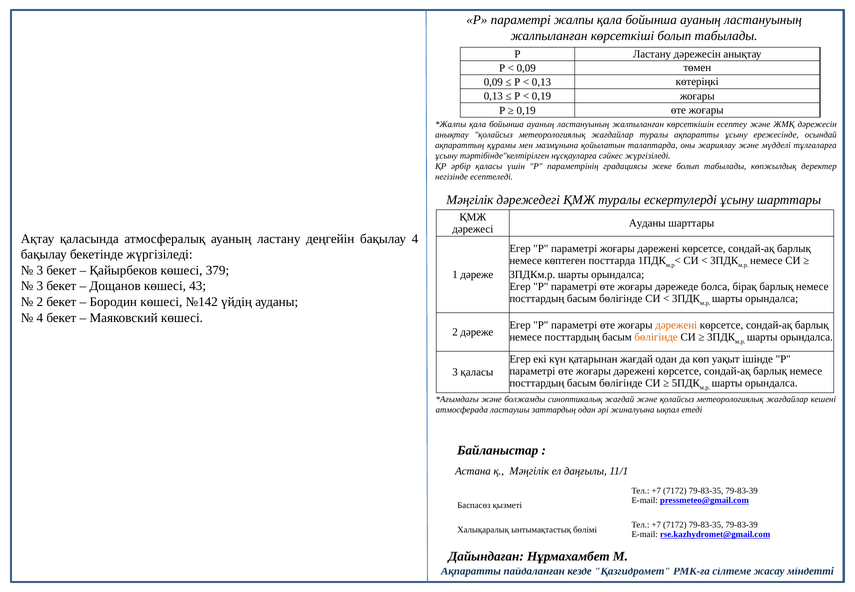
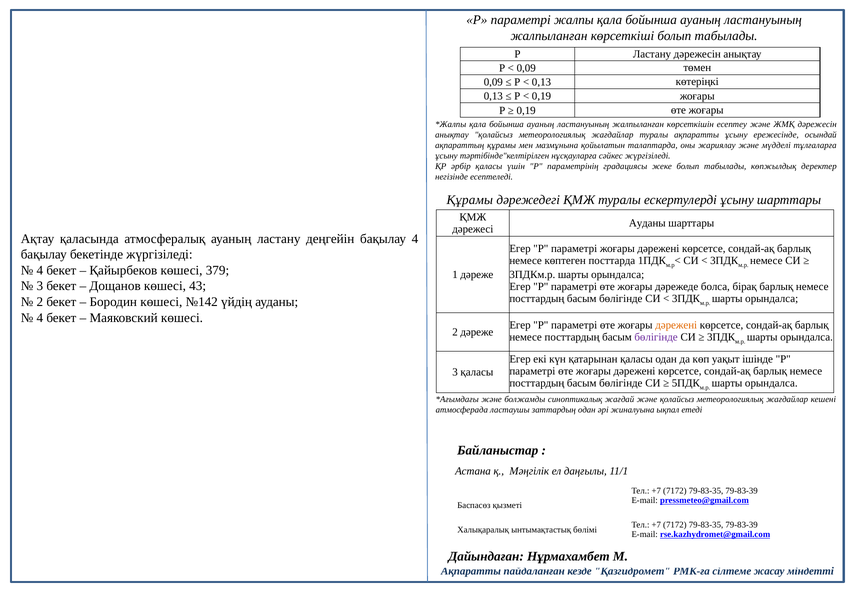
Мәңгілік at (470, 200): Мәңгілік -> Құрамы
3 at (40, 270): 3 -> 4
бөлігінде at (656, 337) colour: orange -> purple
қатарынан жағдай: жағдай -> қаласы
